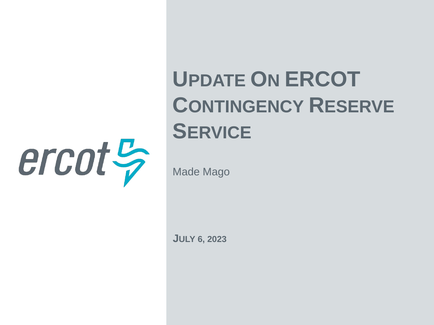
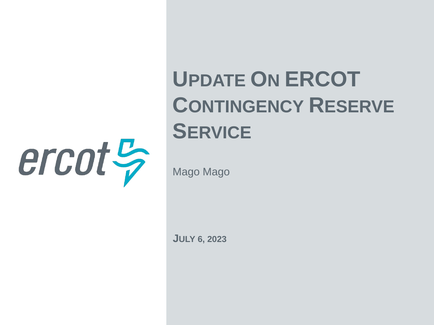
Made at (186, 172): Made -> Mago
